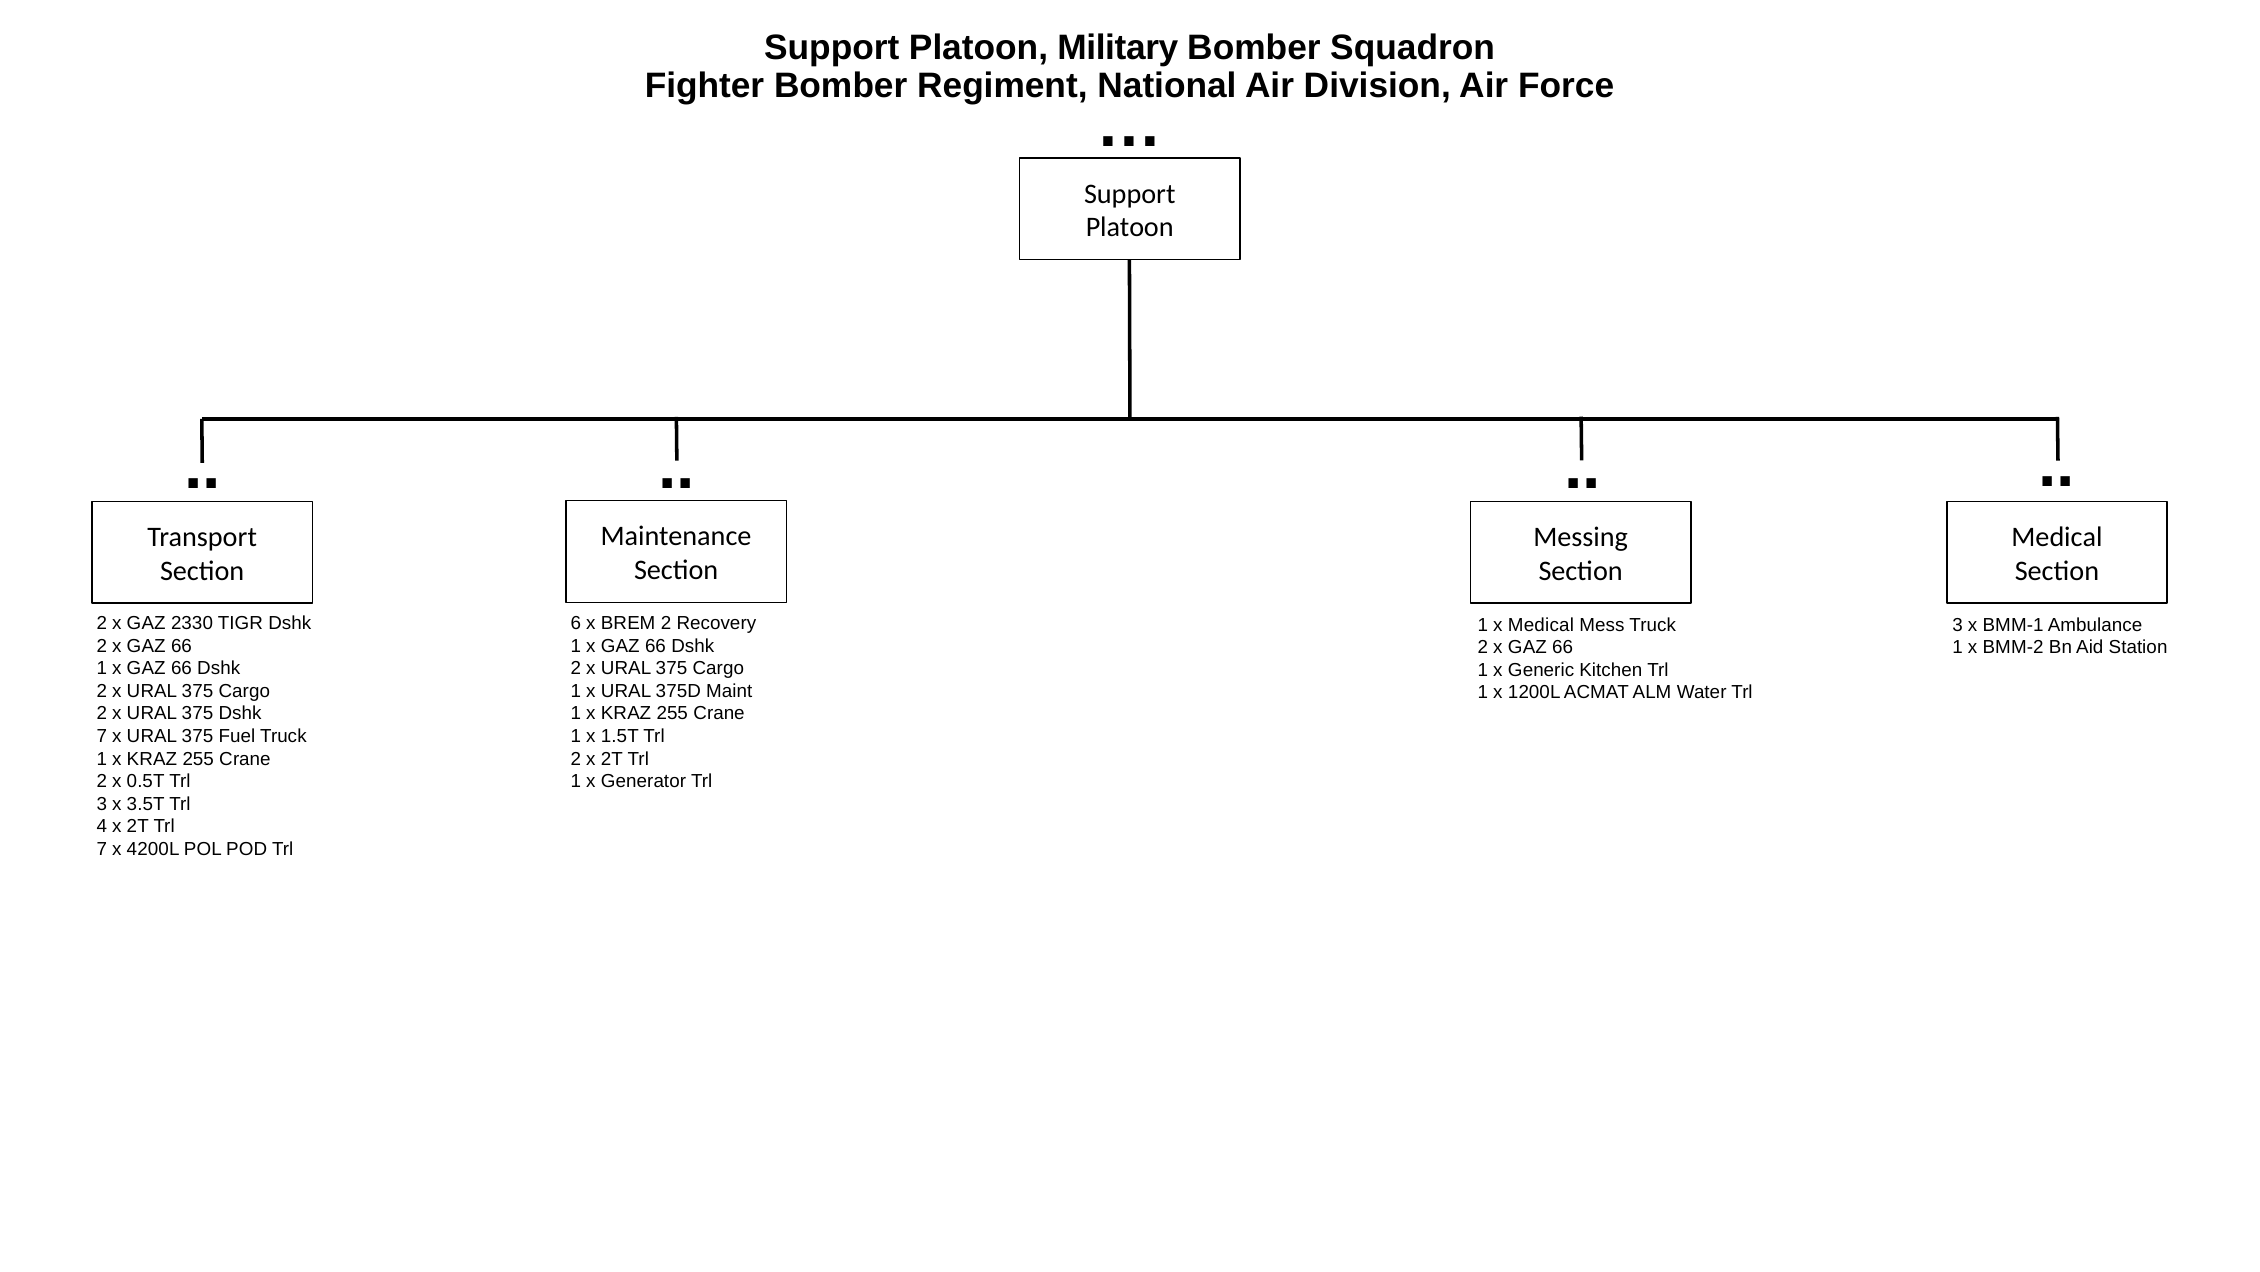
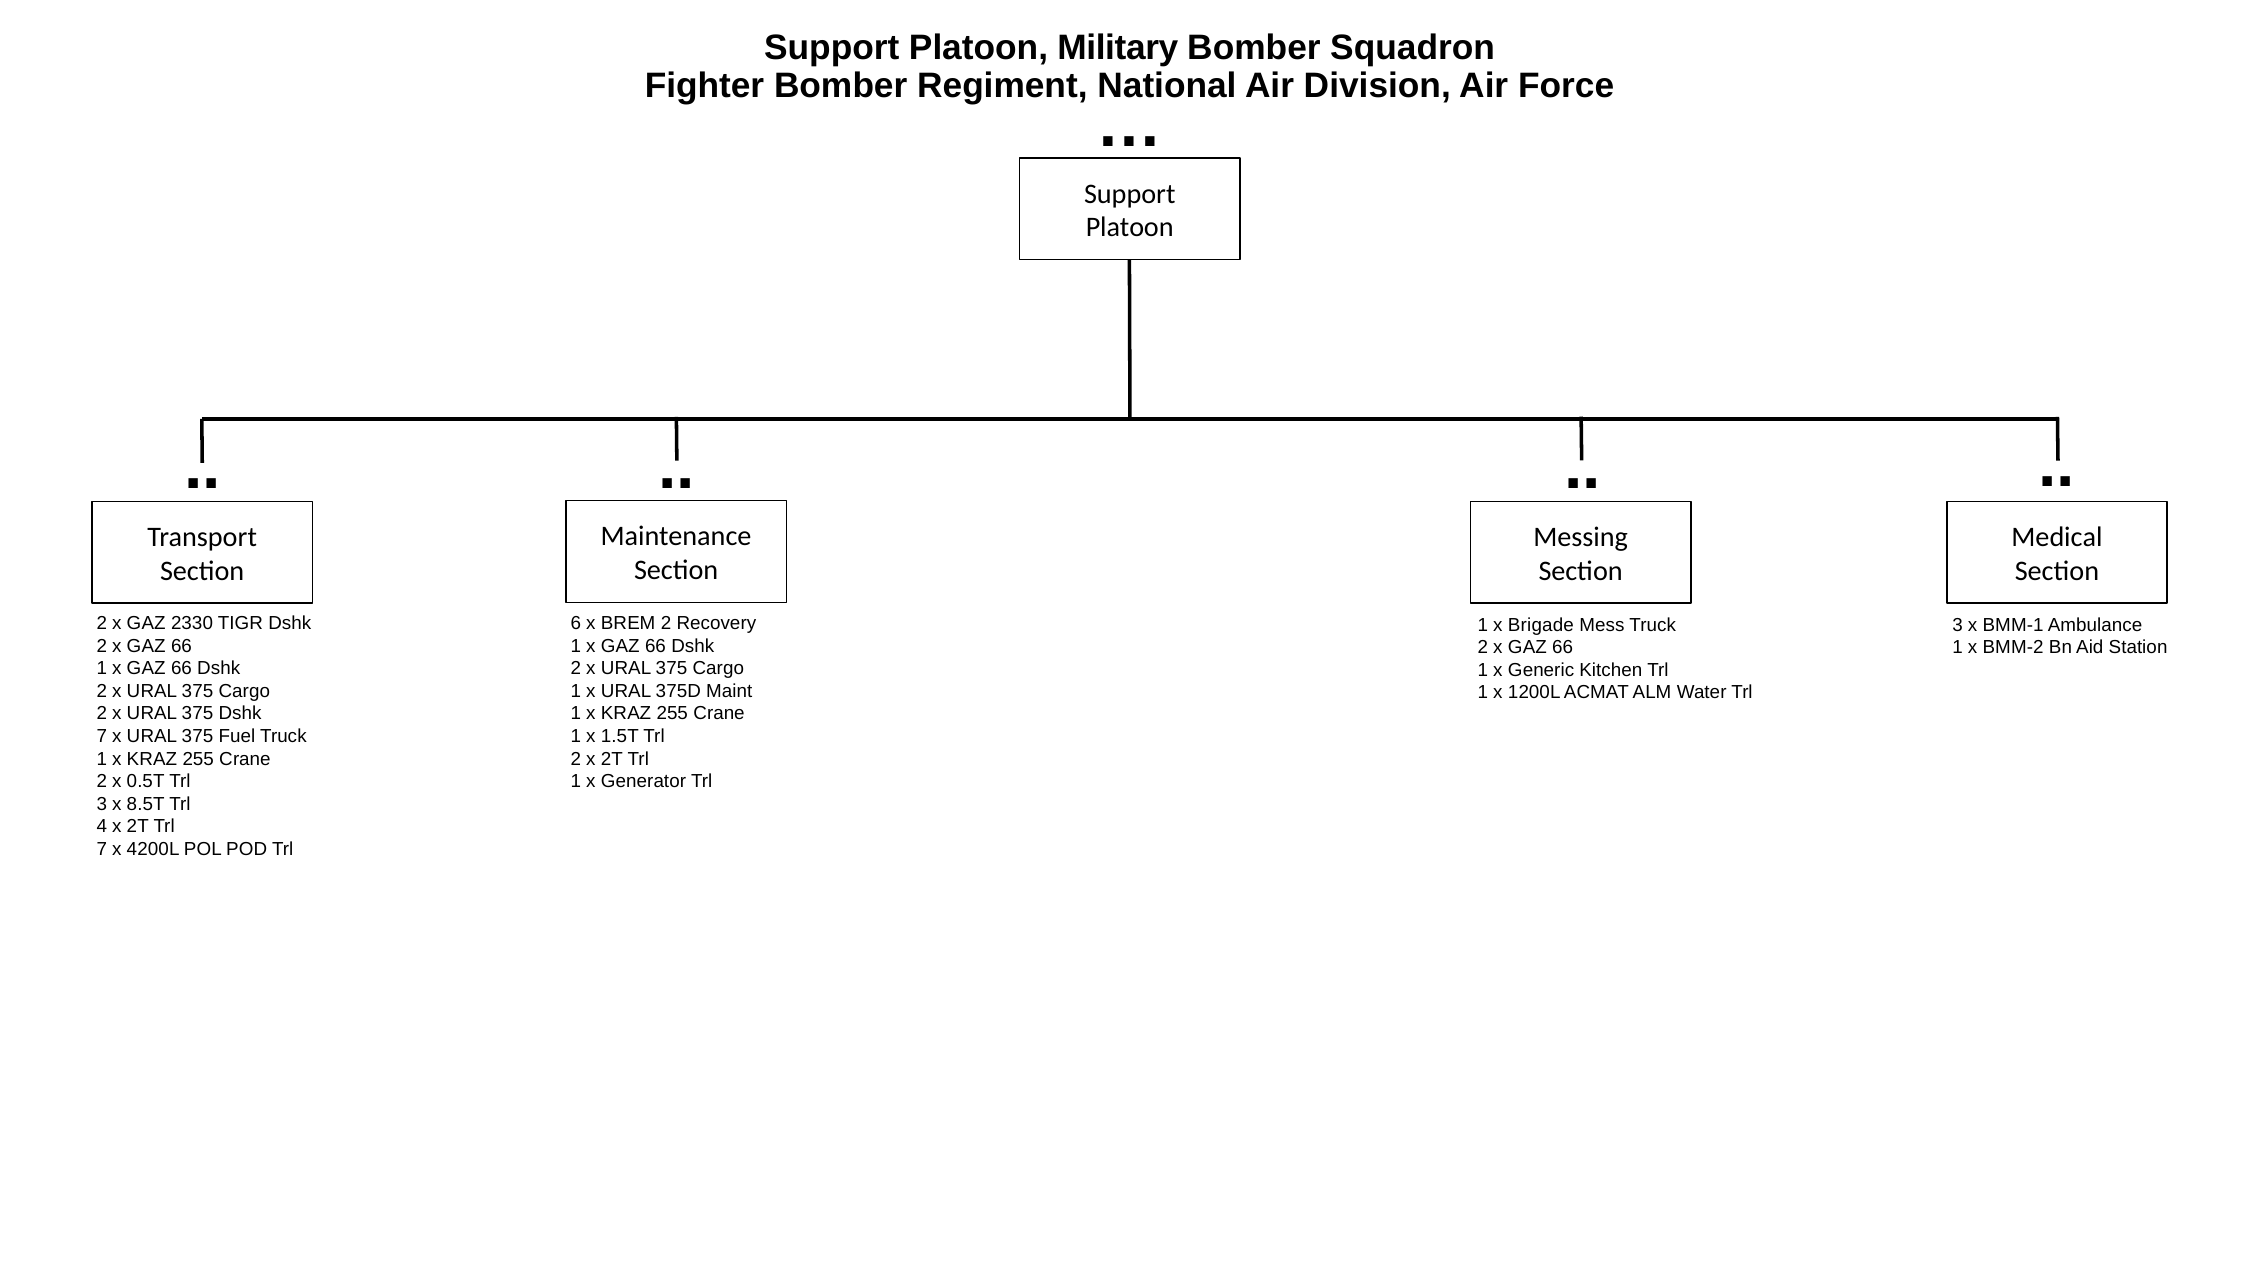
x Medical: Medical -> Brigade
3.5T: 3.5T -> 8.5T
